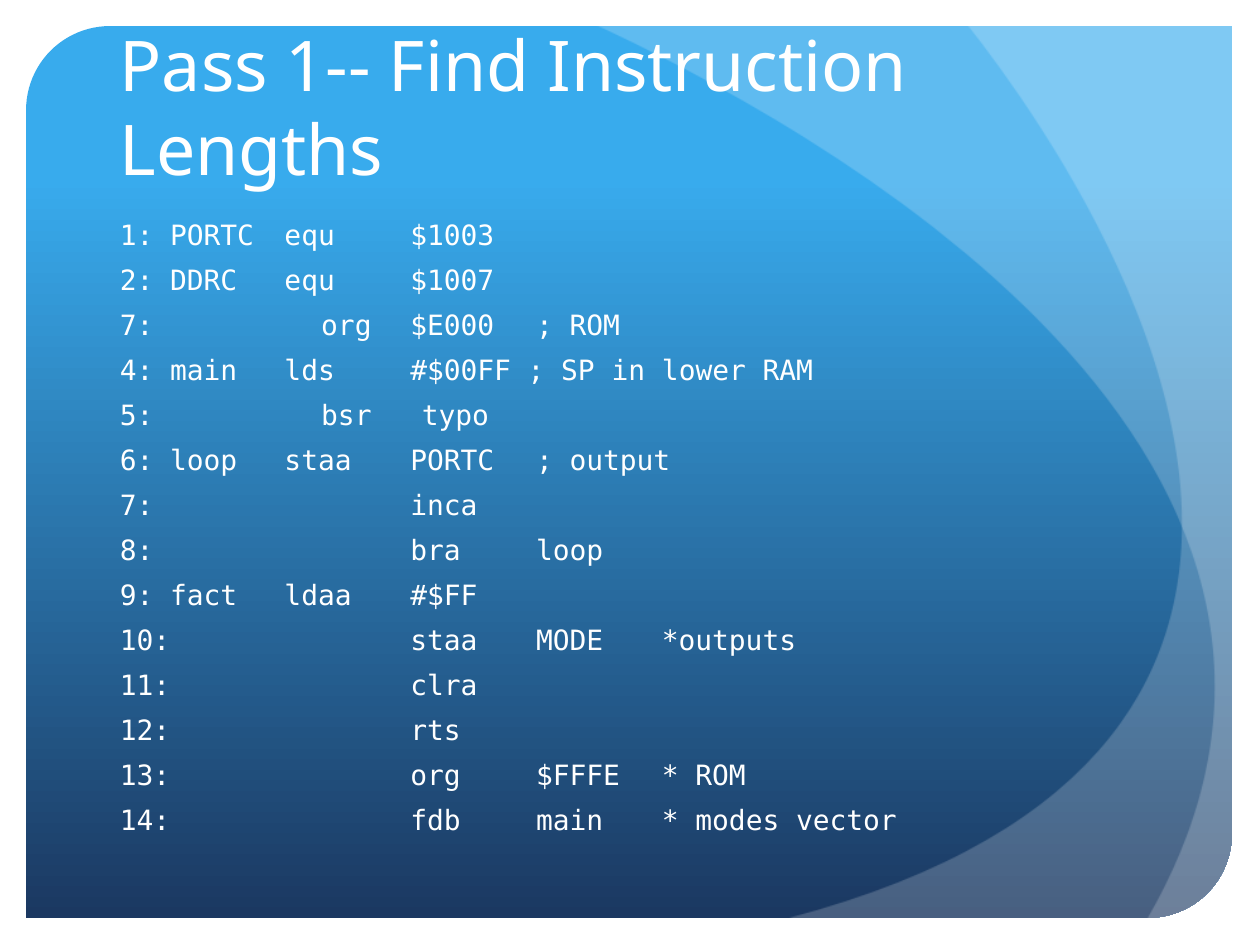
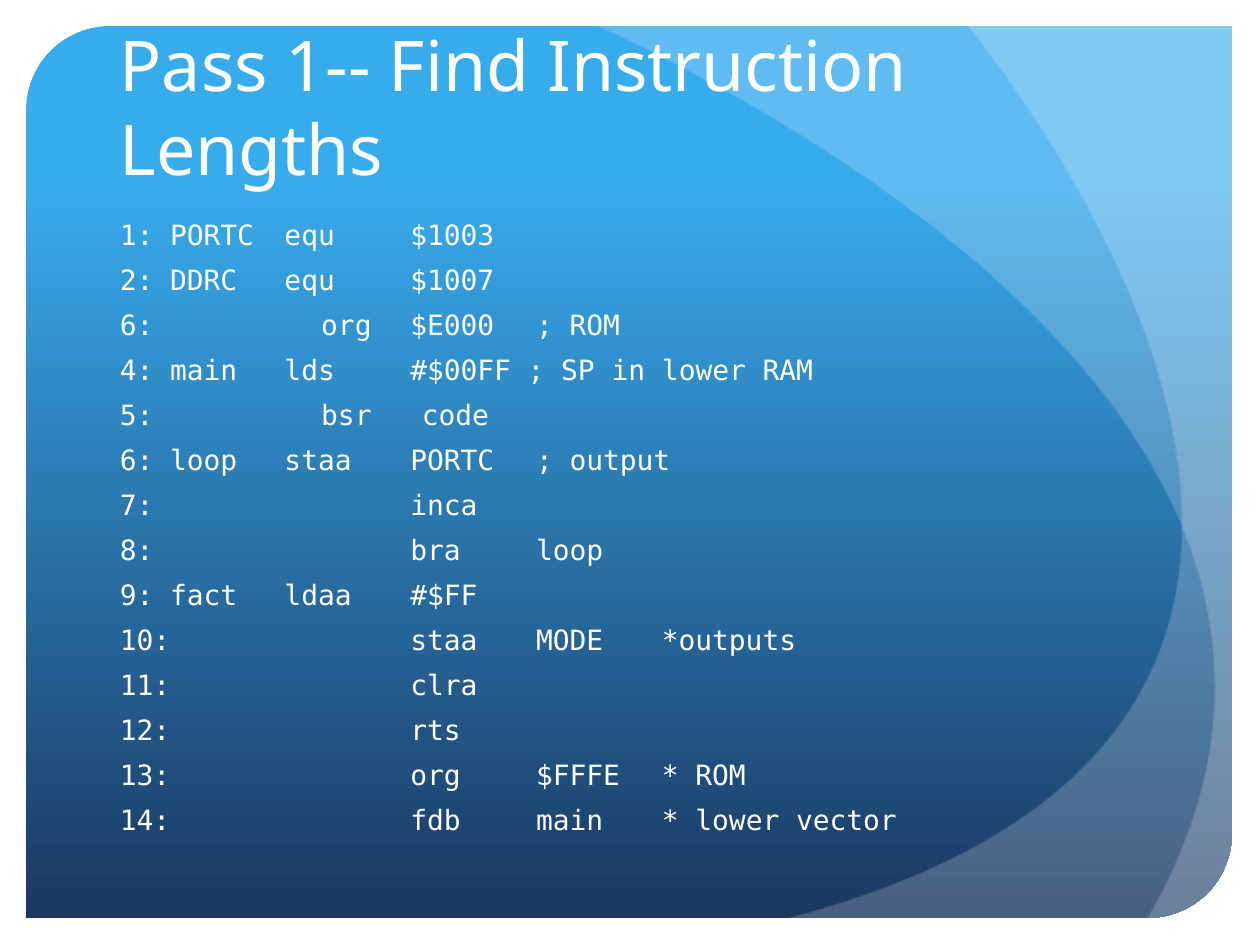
7 at (137, 326): 7 -> 6
typo: typo -> code
modes at (737, 821): modes -> lower
